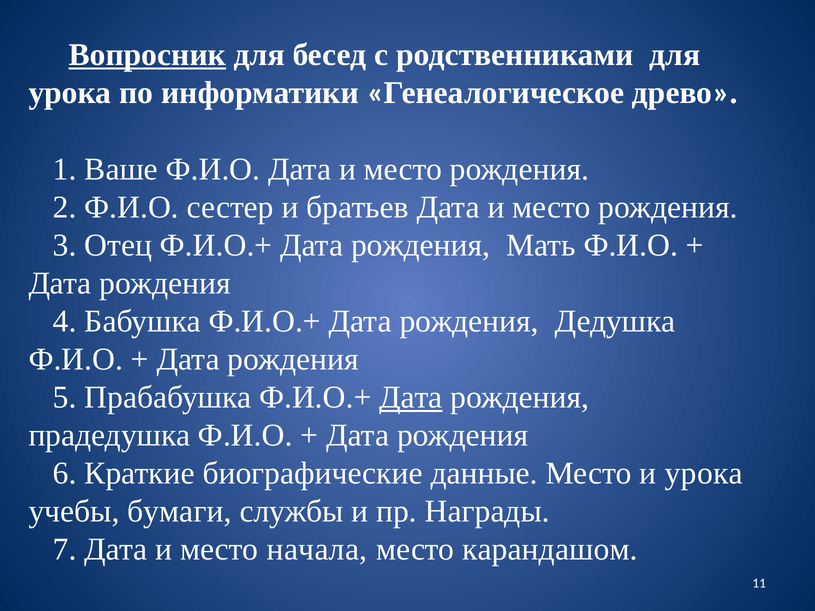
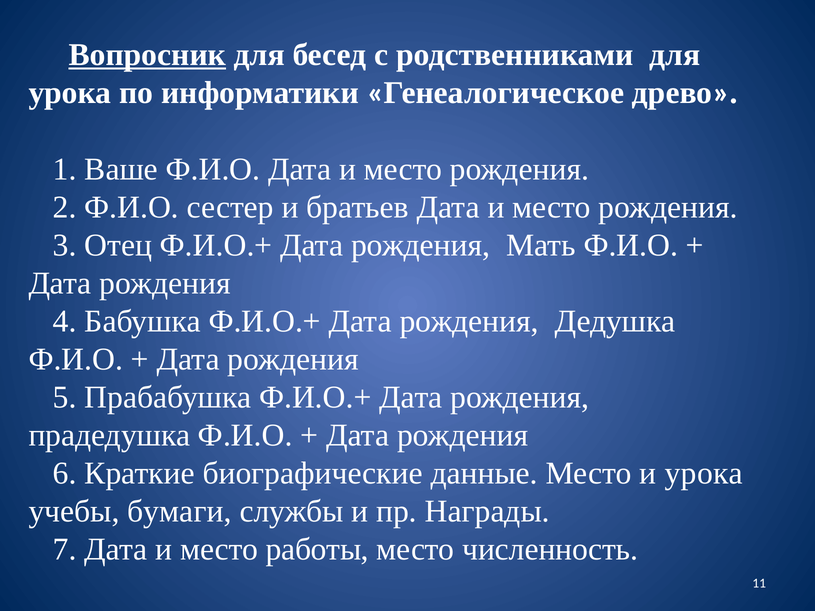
Дата at (411, 397) underline: present -> none
начала: начала -> работы
карандашом: карандашом -> численность
